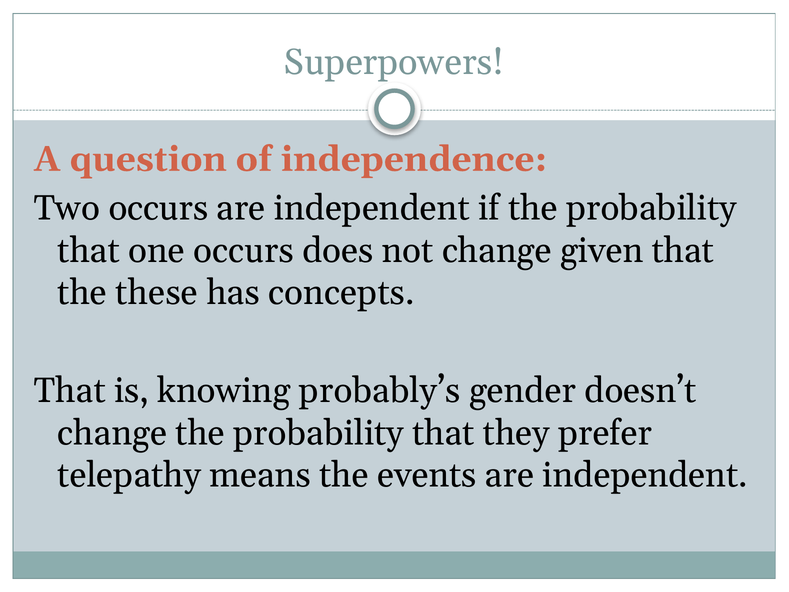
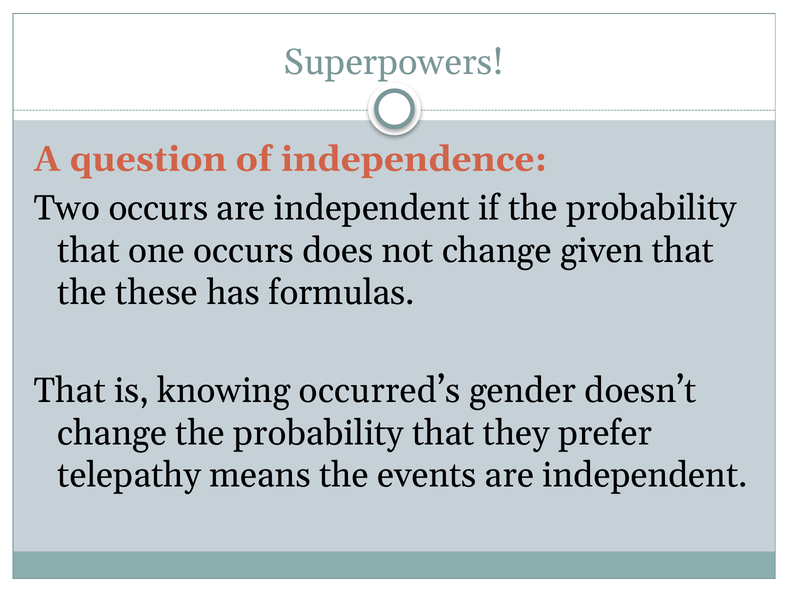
concepts: concepts -> formulas
probably’s: probably’s -> occurred’s
